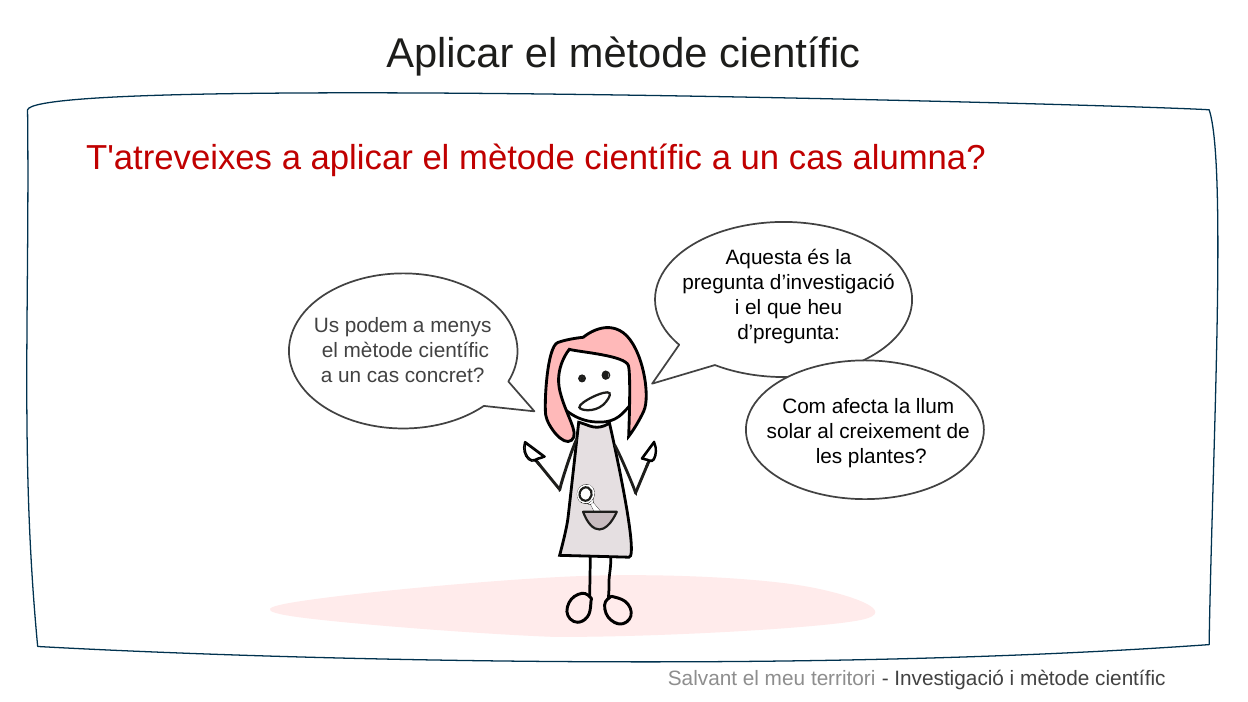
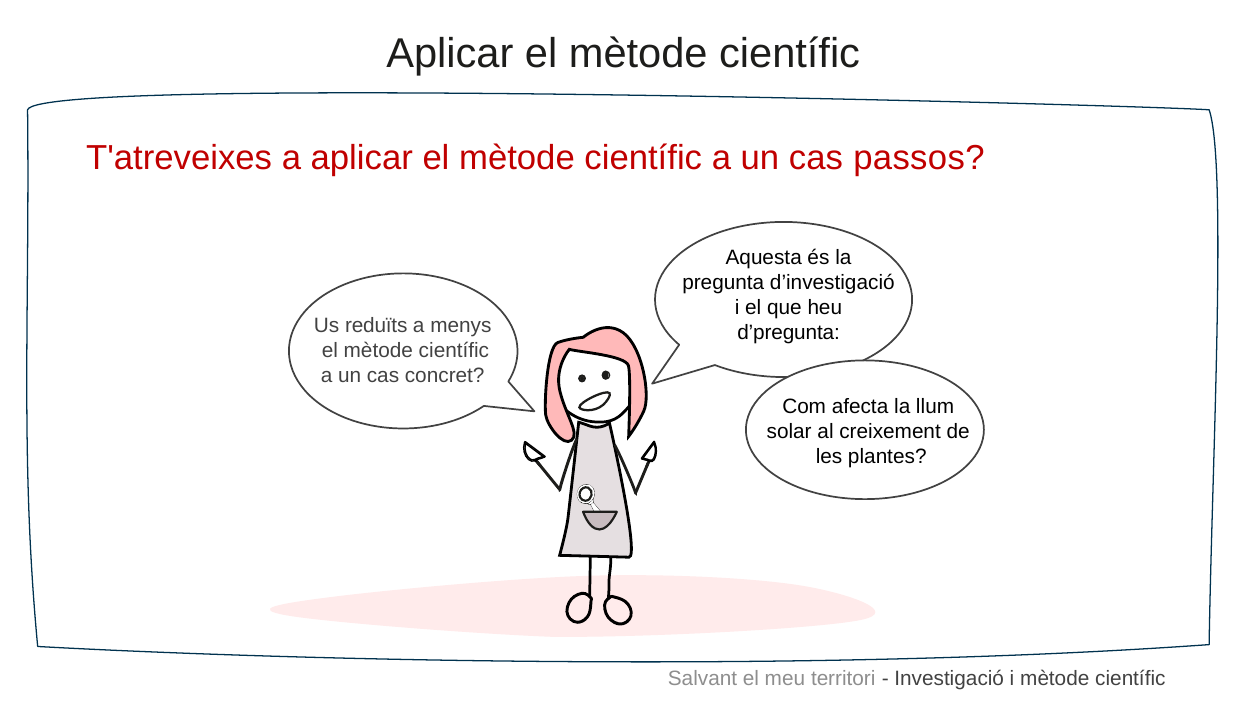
alumna: alumna -> passos
podem: podem -> reduïts
